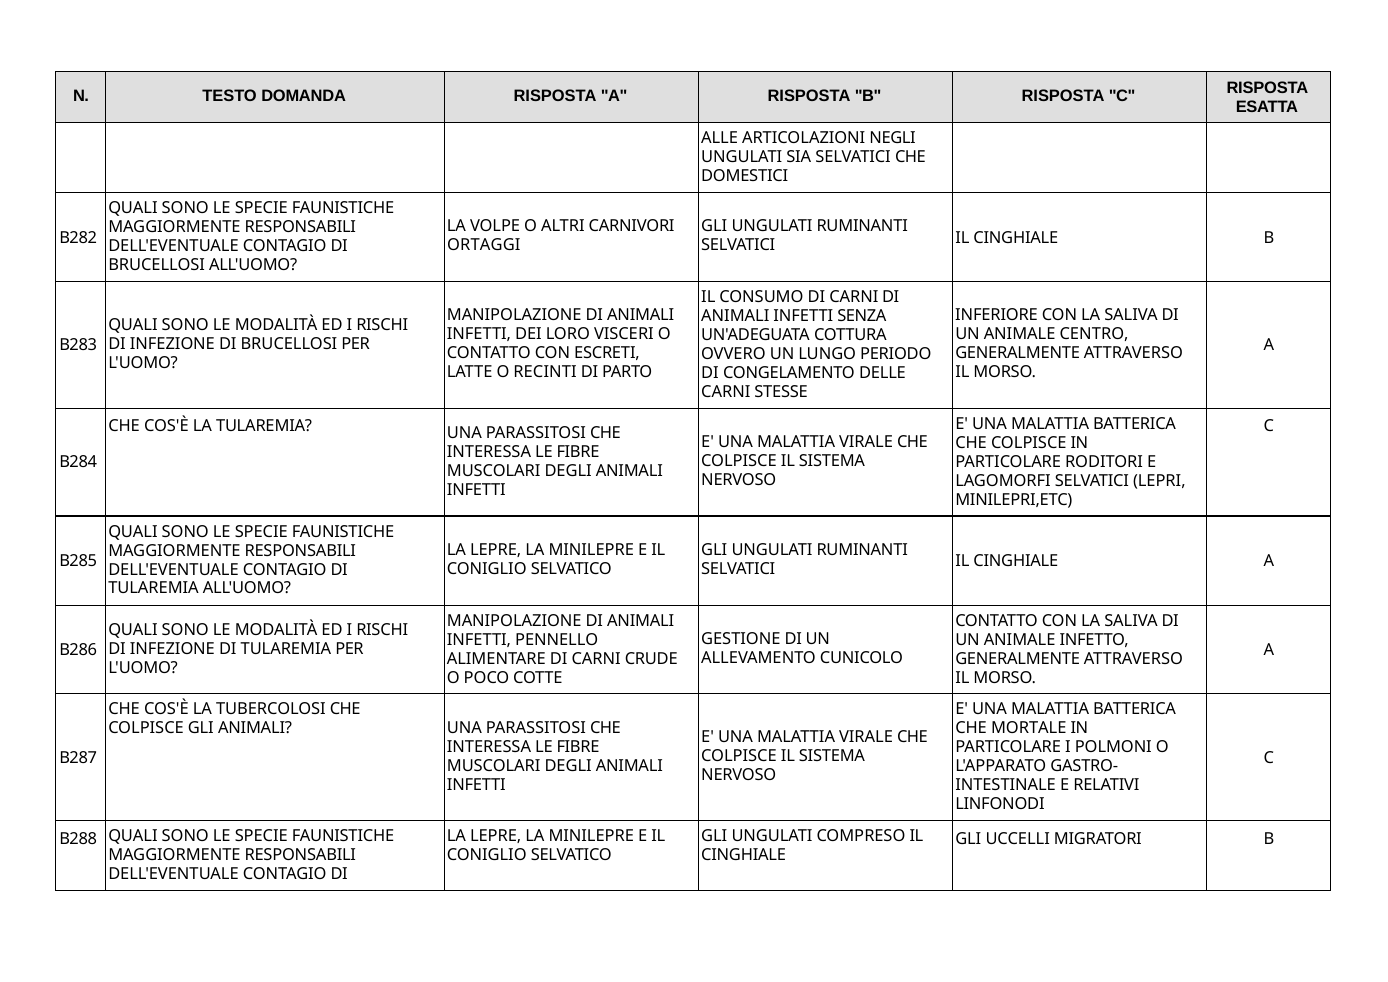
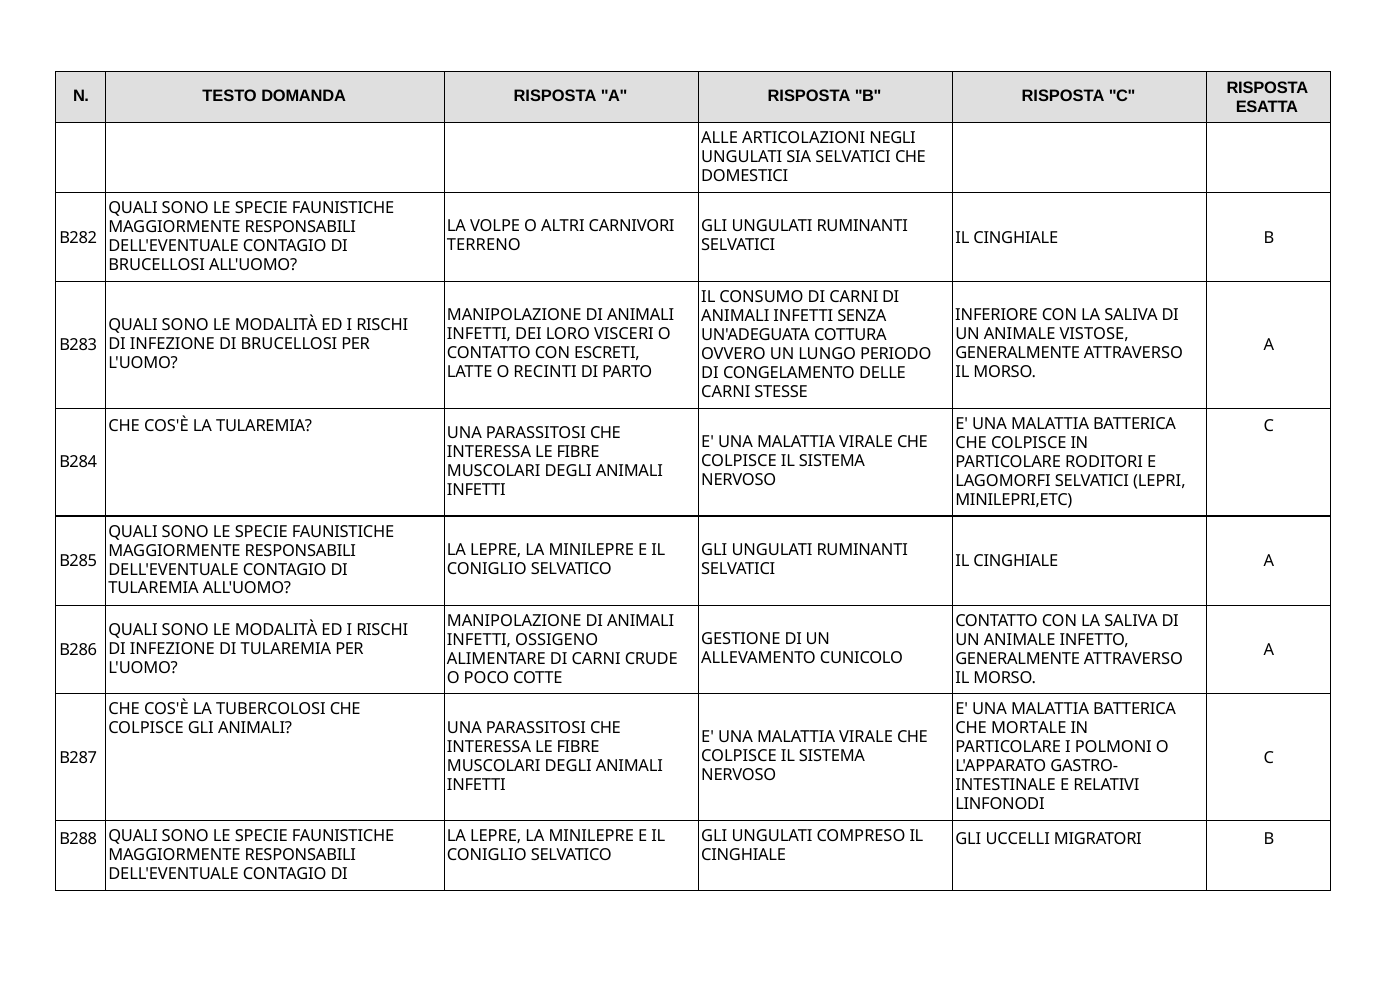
ORTAGGI: ORTAGGI -> TERRENO
CENTRO: CENTRO -> VISTOSE
PENNELLO: PENNELLO -> OSSIGENO
